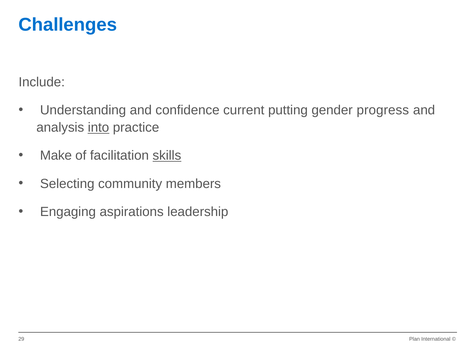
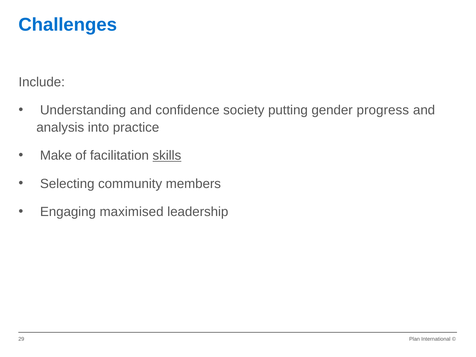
current: current -> society
into underline: present -> none
aspirations: aspirations -> maximised
